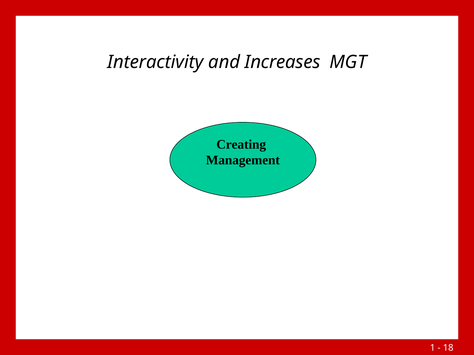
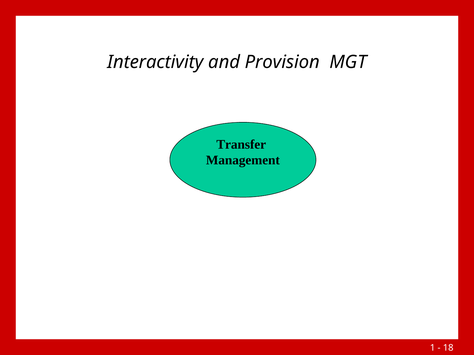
Increases: Increases -> Provision
Creating: Creating -> Transfer
